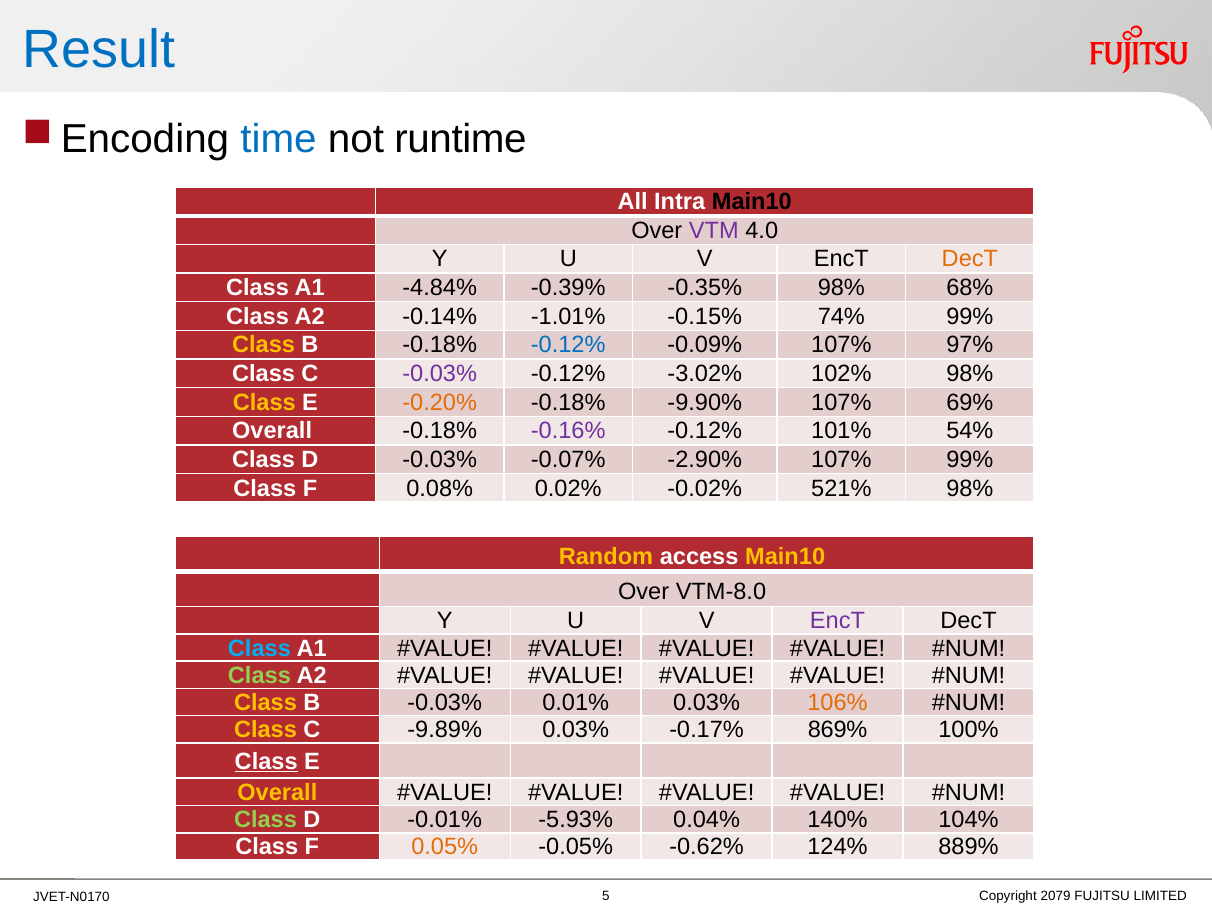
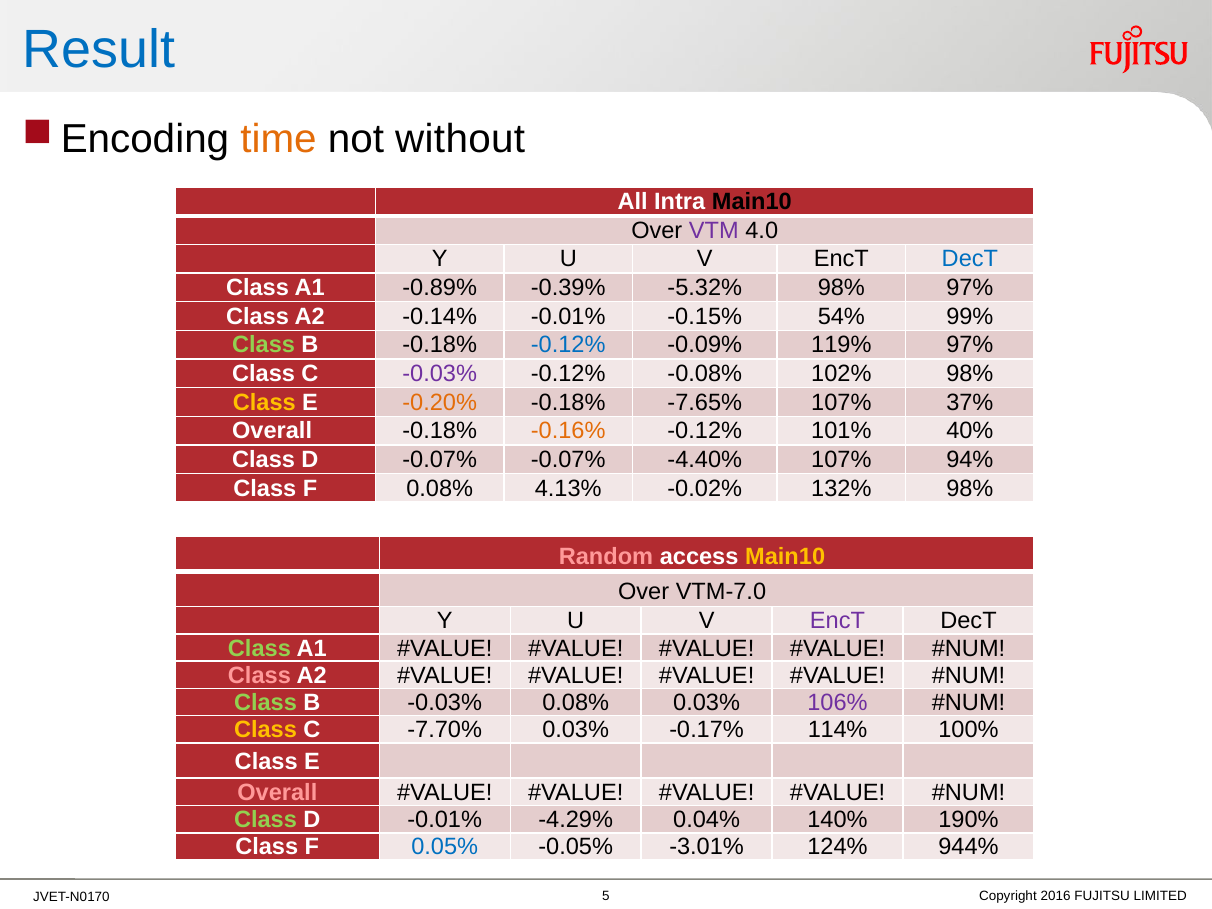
time colour: blue -> orange
runtime: runtime -> without
DecT at (970, 259) colour: orange -> blue
-4.84%: -4.84% -> -0.89%
-0.35%: -0.35% -> -5.32%
98% 68%: 68% -> 97%
-0.14% -1.01%: -1.01% -> -0.01%
74%: 74% -> 54%
Class at (264, 345) colour: yellow -> light green
-0.09% 107%: 107% -> 119%
-3.02%: -3.02% -> -0.08%
-9.90%: -9.90% -> -7.65%
69%: 69% -> 37%
-0.16% colour: purple -> orange
54%: 54% -> 40%
D -0.03%: -0.03% -> -0.07%
-2.90%: -2.90% -> -4.40%
107% 99%: 99% -> 94%
0.02%: 0.02% -> 4.13%
521%: 521% -> 132%
Random colour: yellow -> pink
VTM-8.0: VTM-8.0 -> VTM-7.0
Class at (259, 648) colour: light blue -> light green
Class at (259, 676) colour: light green -> pink
Class at (265, 703) colour: yellow -> light green
-0.03% 0.01%: 0.01% -> 0.08%
106% colour: orange -> purple
-9.89%: -9.89% -> -7.70%
869%: 869% -> 114%
Class at (266, 761) underline: present -> none
Overall at (277, 793) colour: yellow -> pink
-5.93%: -5.93% -> -4.29%
104%: 104% -> 190%
0.05% colour: orange -> blue
-0.62%: -0.62% -> -3.01%
889%: 889% -> 944%
2079: 2079 -> 2016
